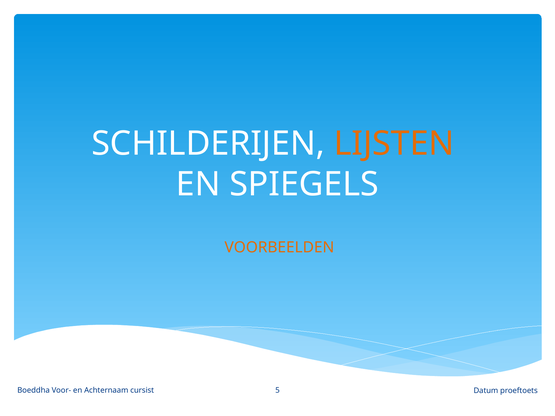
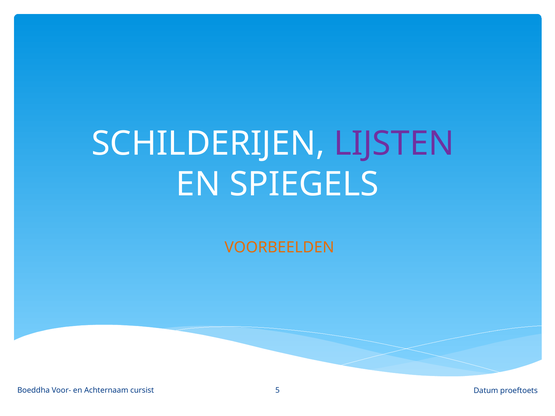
LIJSTEN colour: orange -> purple
